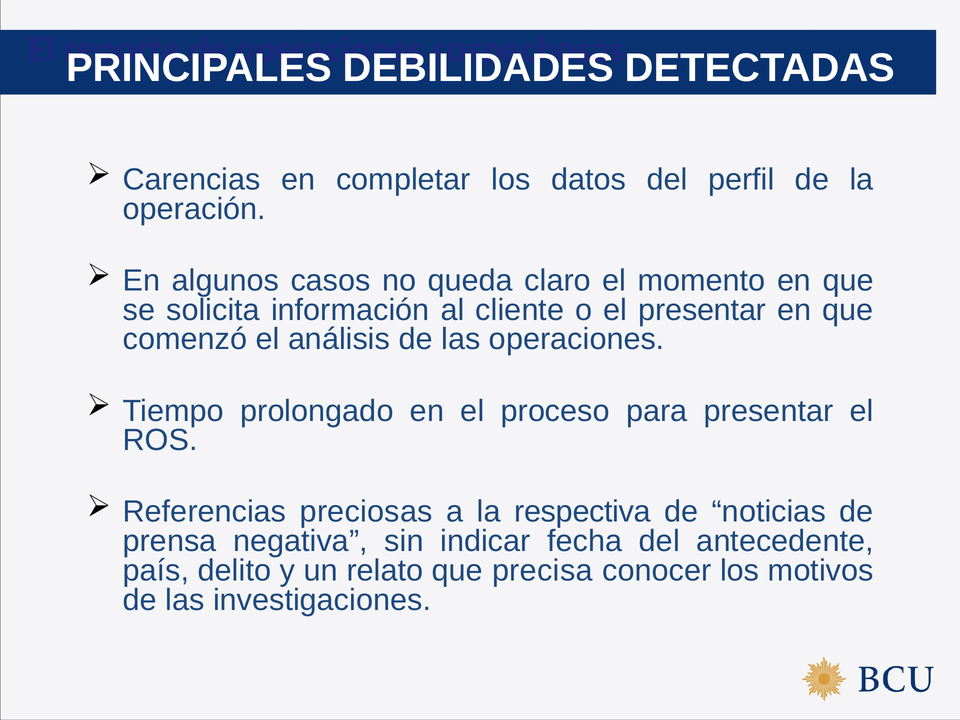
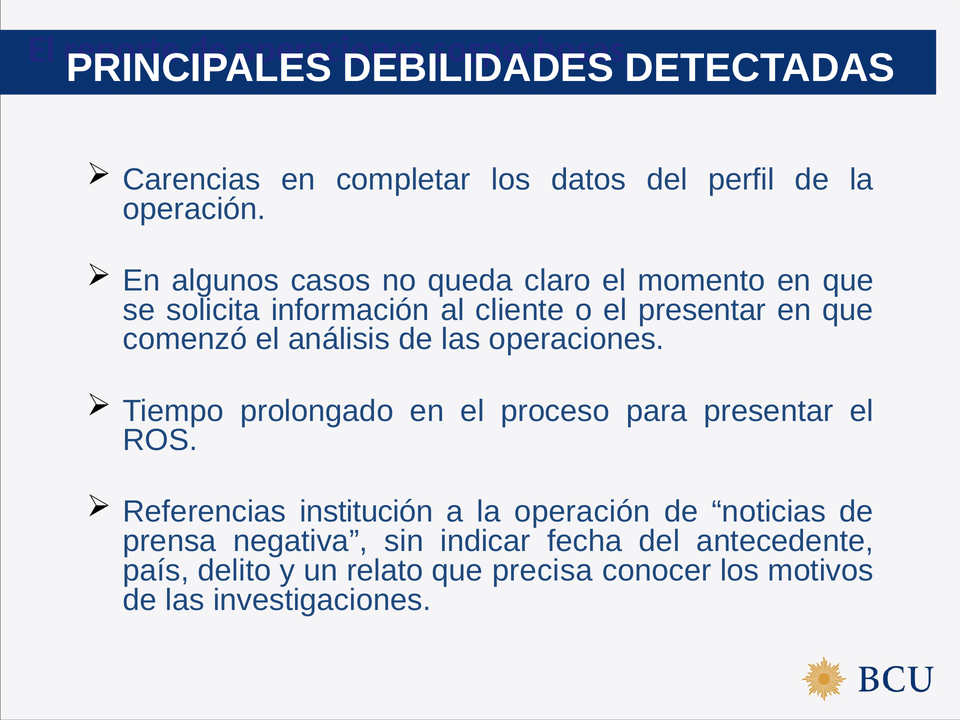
preciosas: preciosas -> institución
a la respectiva: respectiva -> operación
